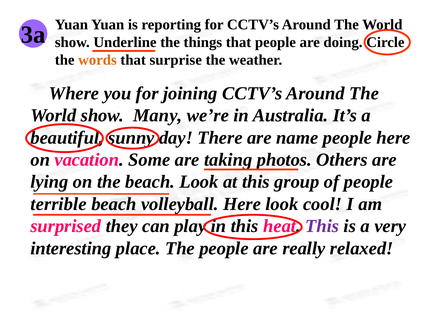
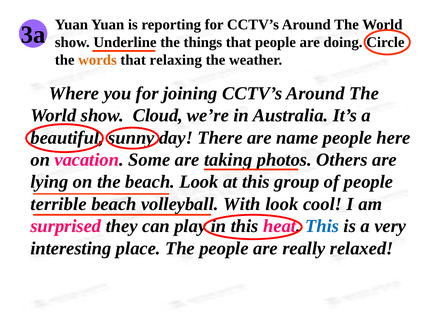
surprise: surprise -> relaxing
Many: Many -> Cloud
volleyball Here: Here -> With
This at (322, 226) colour: purple -> blue
